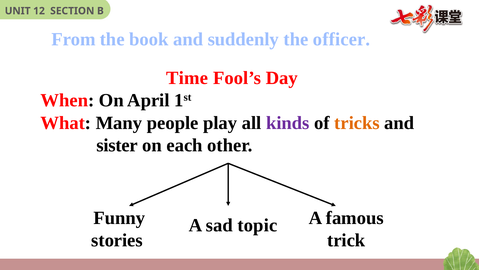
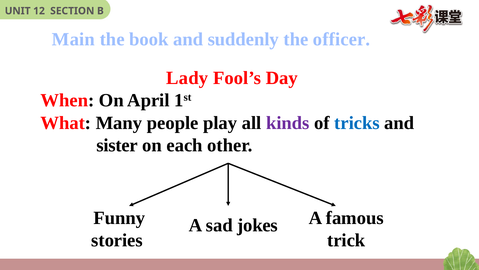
From: From -> Main
Time: Time -> Lady
tricks colour: orange -> blue
topic: topic -> jokes
